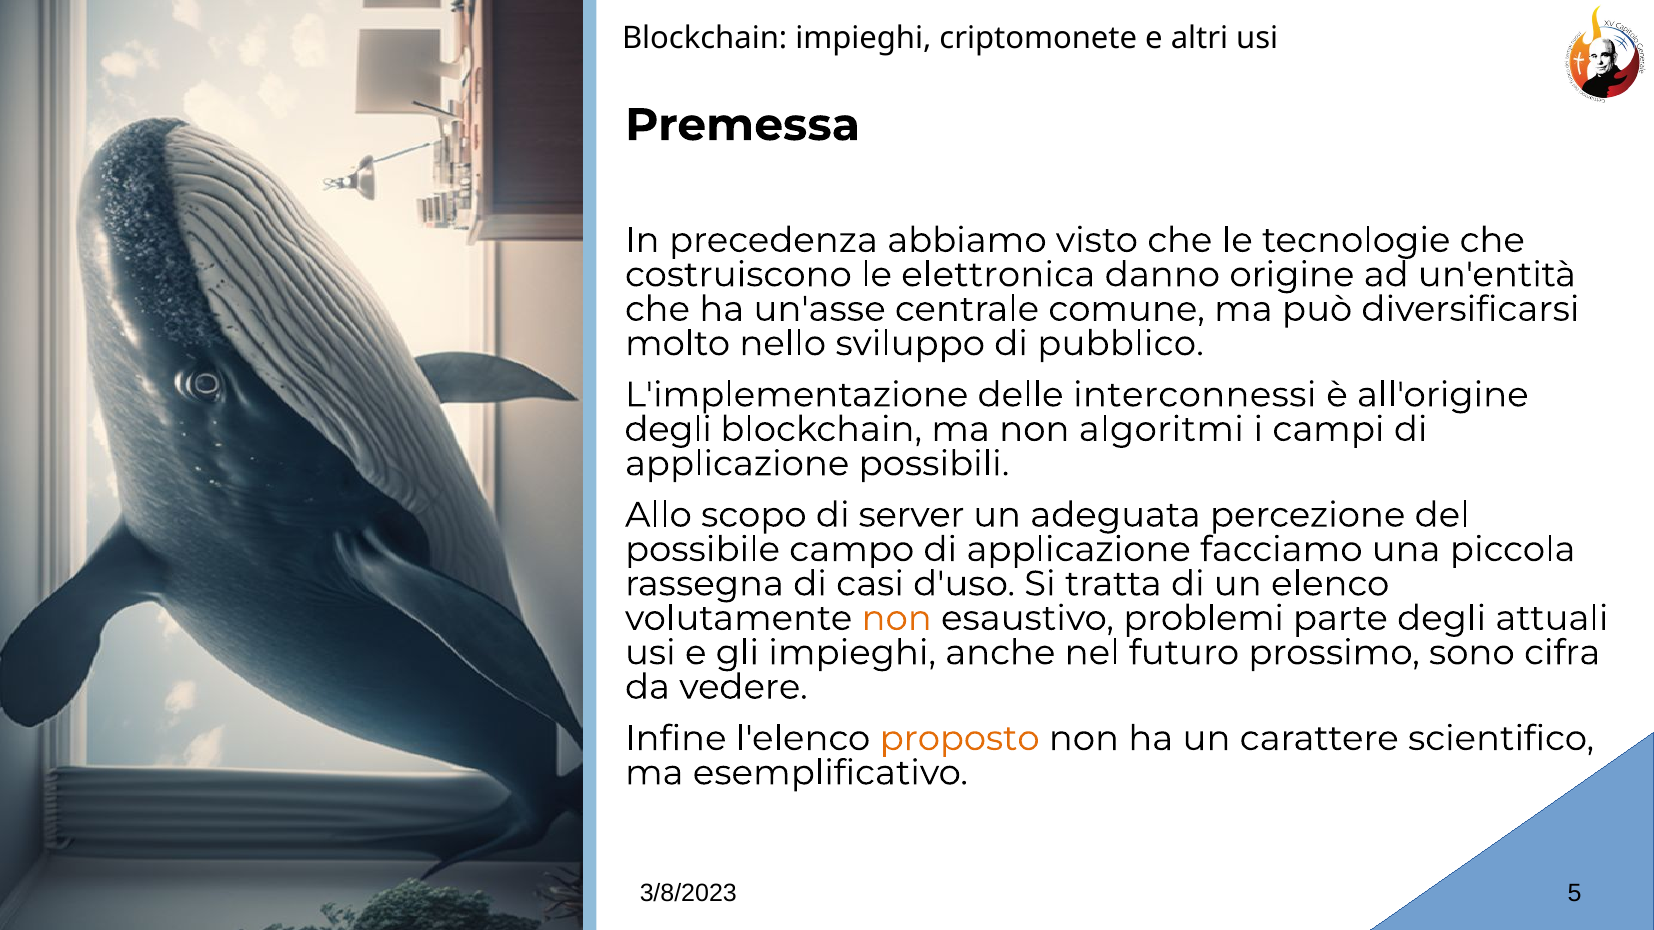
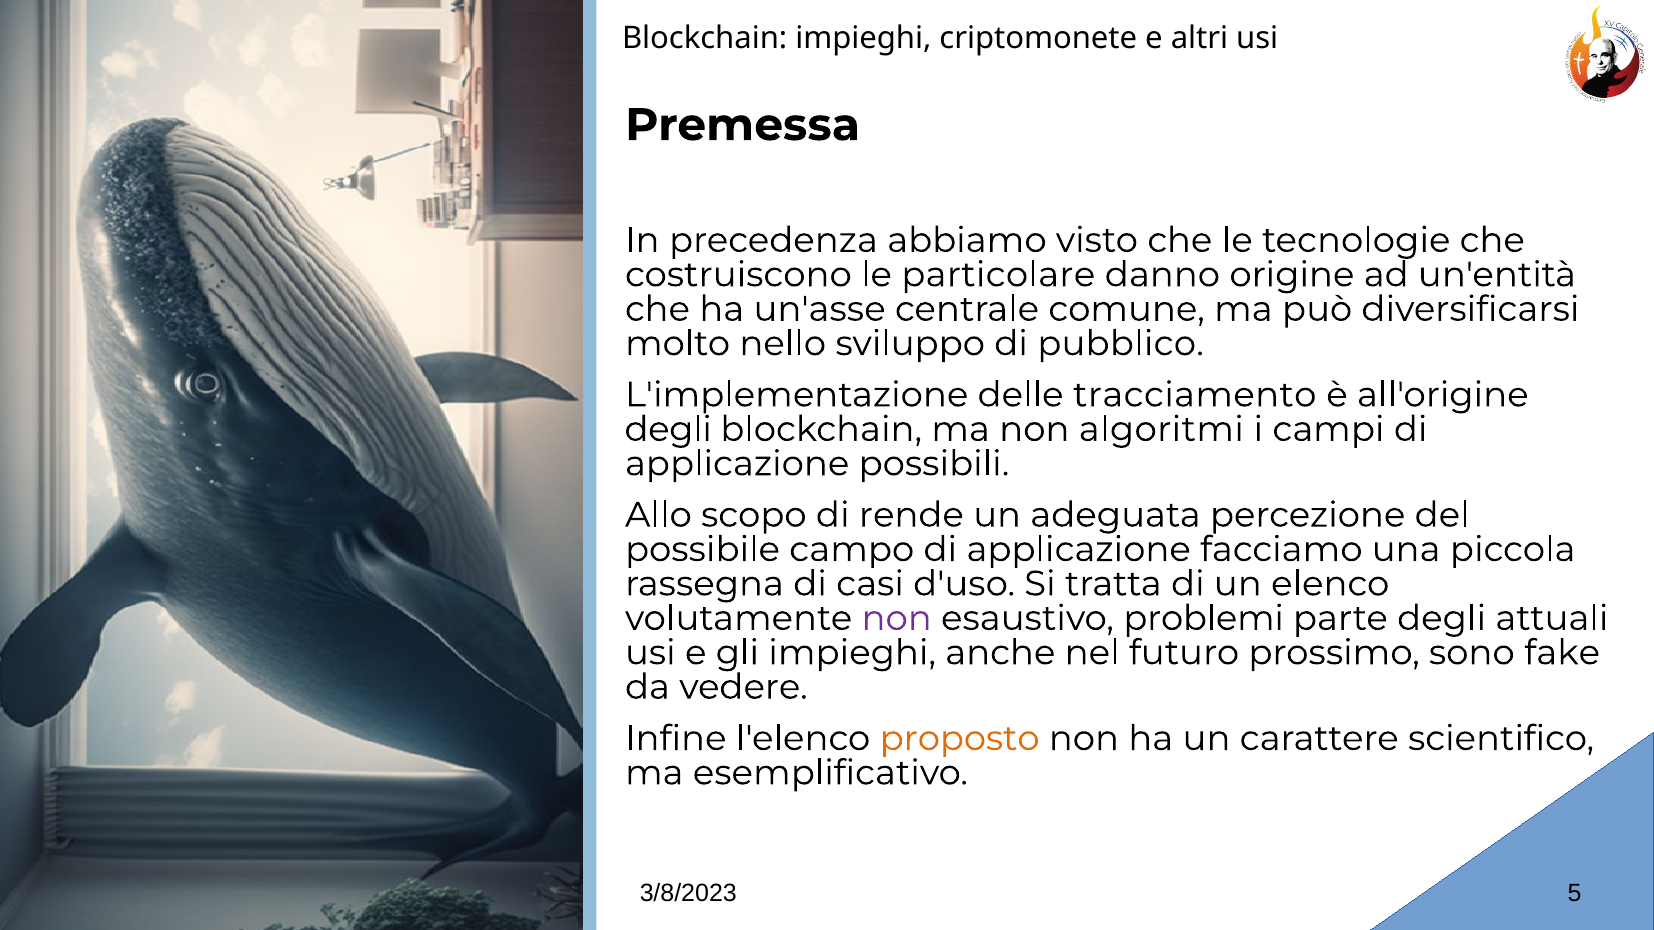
elettronica: elettronica -> particolare
interconnessi: interconnessi -> tracciamento
server: server -> rende
non at (897, 618) colour: orange -> purple
cifra: cifra -> fake
